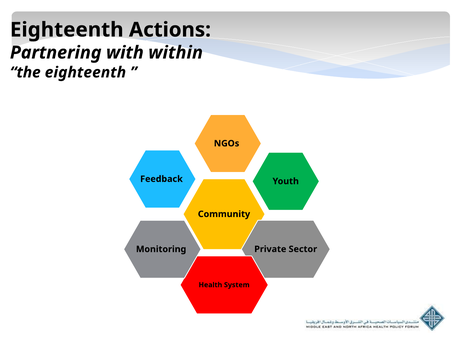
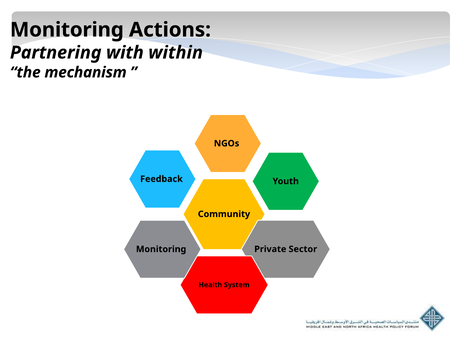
Eighteenth at (67, 30): Eighteenth -> Monitoring
the eighteenth: eighteenth -> mechanism
